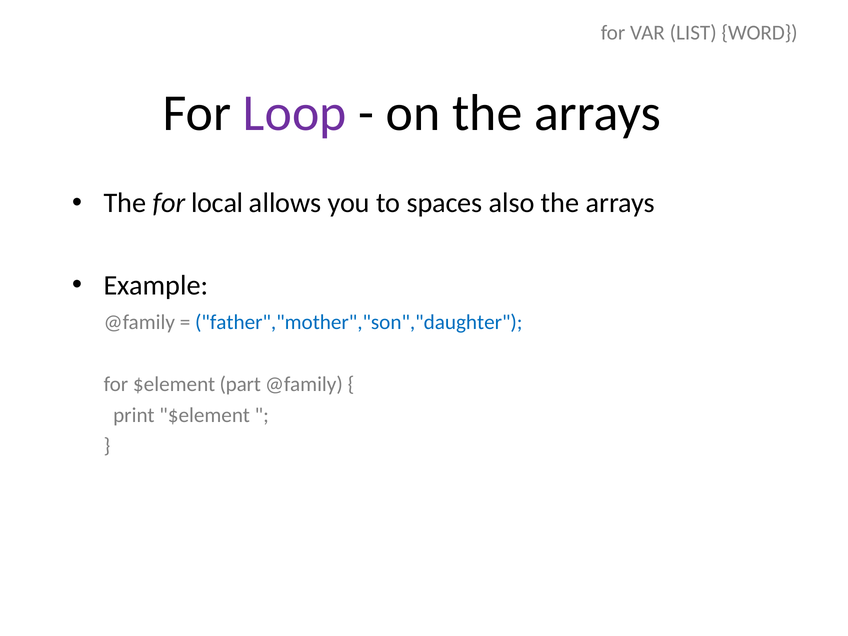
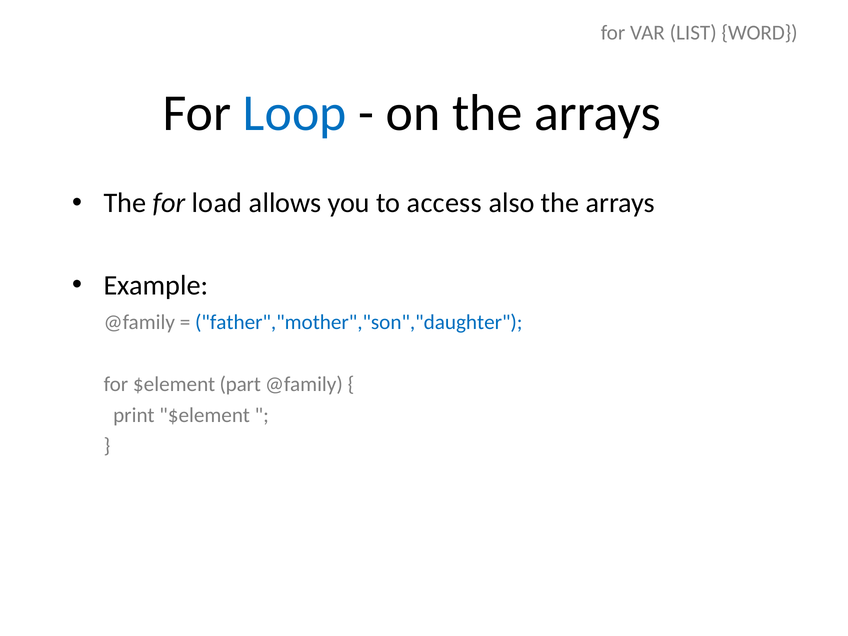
Loop colour: purple -> blue
local: local -> load
spaces: spaces -> access
